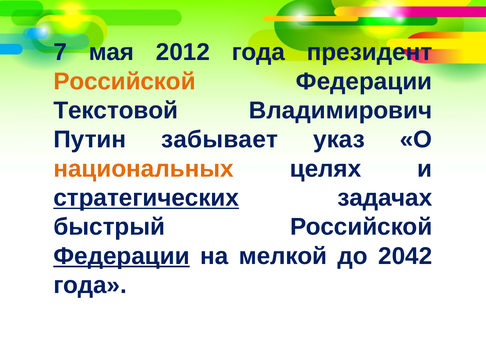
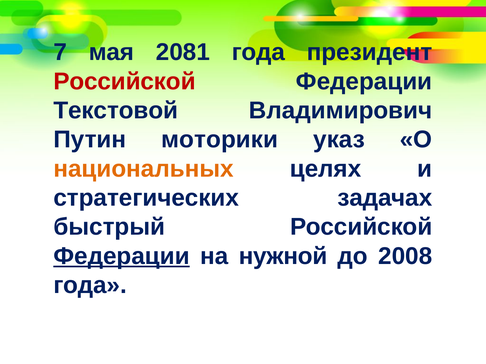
2012: 2012 -> 2081
Российской at (125, 81) colour: orange -> red
забывает: забывает -> моторики
стратегических underline: present -> none
мелкой: мелкой -> нужной
2042: 2042 -> 2008
